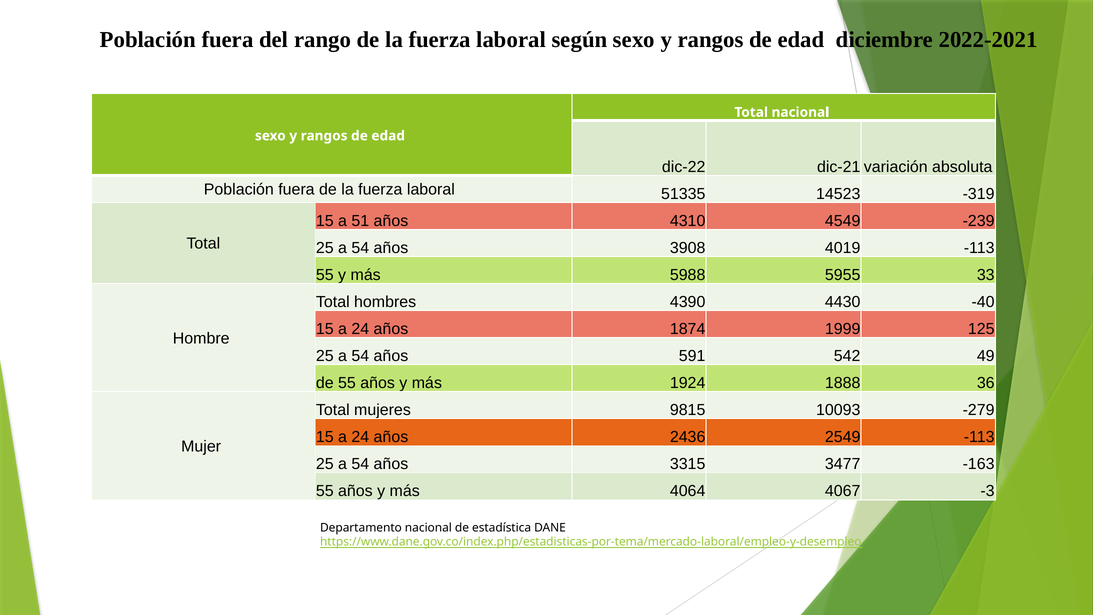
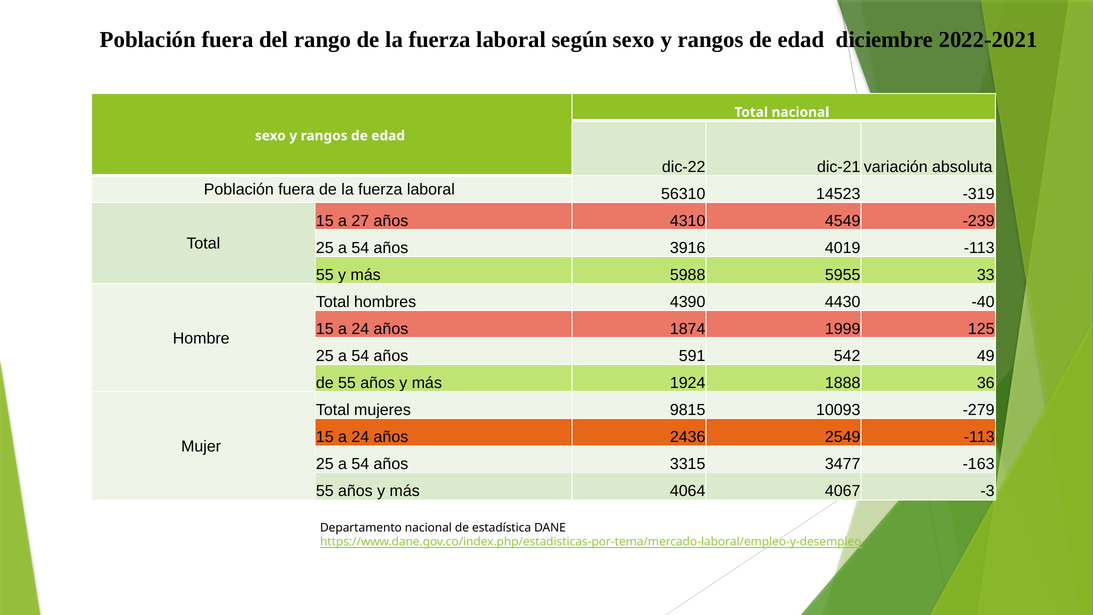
51335: 51335 -> 56310
51: 51 -> 27
3908: 3908 -> 3916
